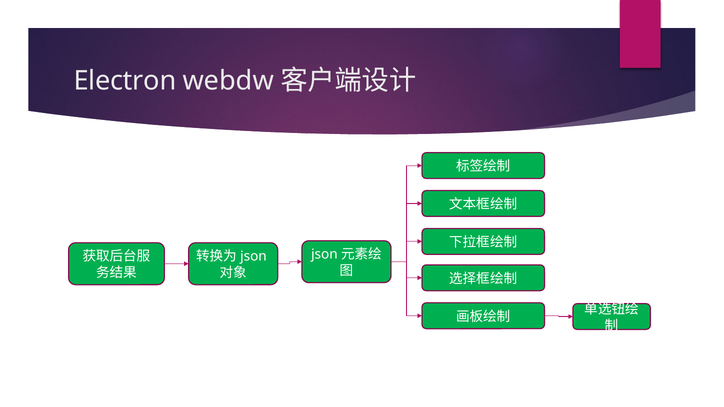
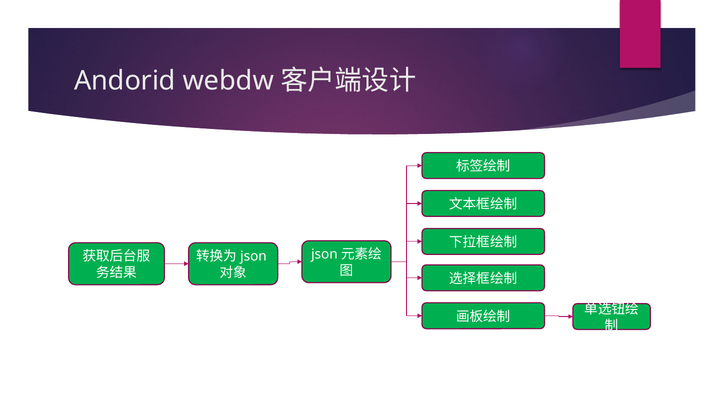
Electron: Electron -> Andorid
